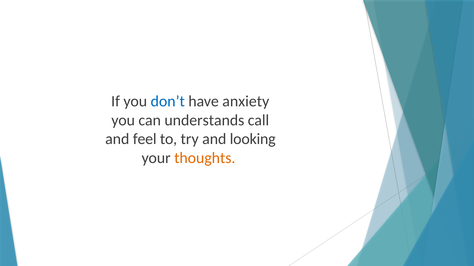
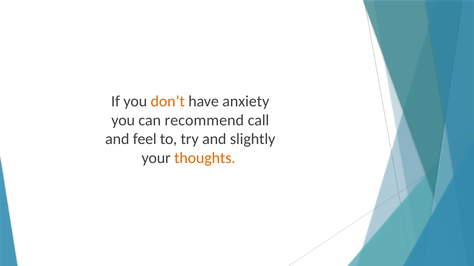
don’t colour: blue -> orange
understands: understands -> recommend
looking: looking -> slightly
